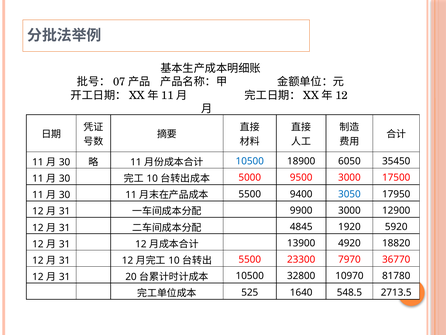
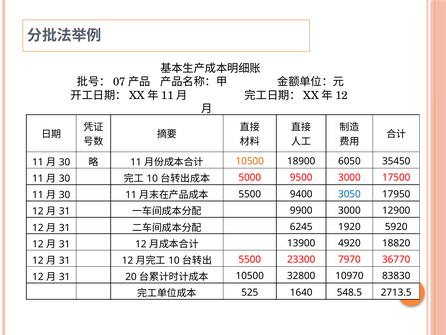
10500 at (250, 161) colour: blue -> orange
4845: 4845 -> 6245
81780: 81780 -> 83830
